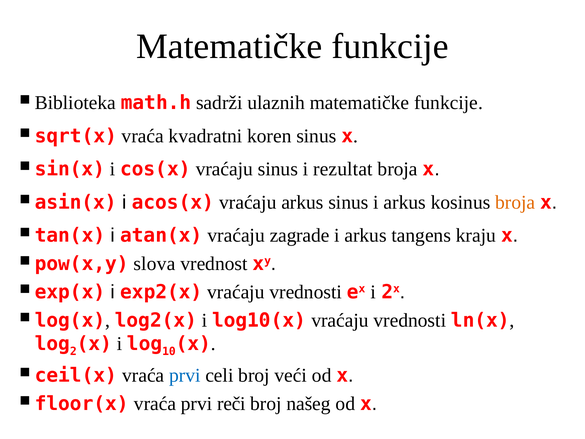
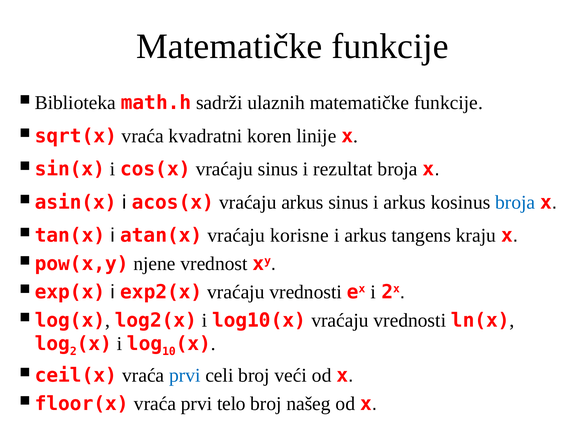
koren sinus: sinus -> linije
broja at (515, 202) colour: orange -> blue
zagrade: zagrade -> korisne
slova: slova -> njene
reči: reči -> telo
